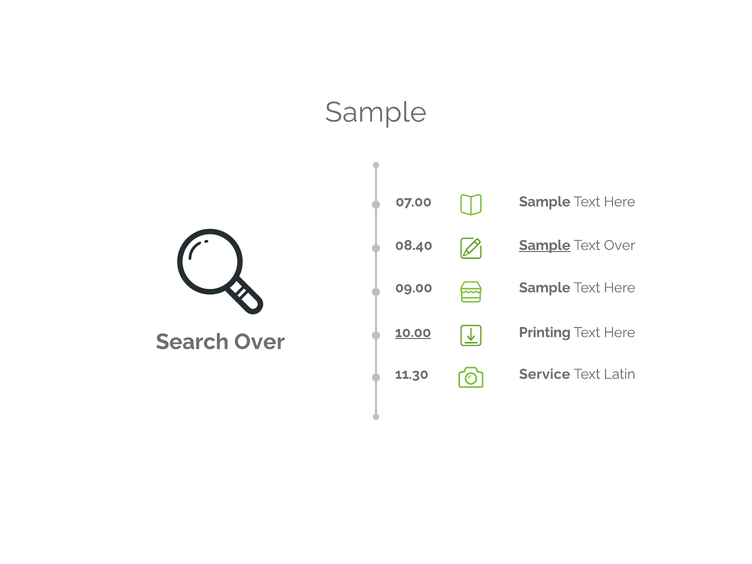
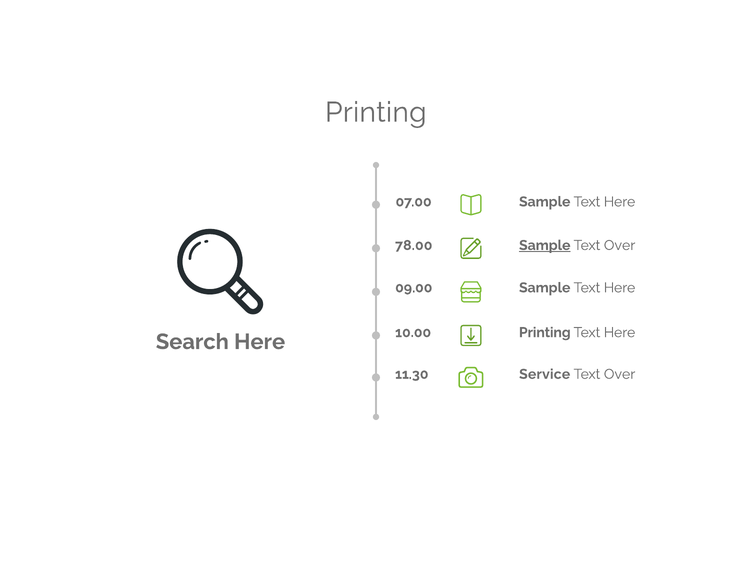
Sample at (376, 112): Sample -> Printing
08.40: 08.40 -> 78.00
10.00 underline: present -> none
Search Over: Over -> Here
Latin at (620, 374): Latin -> Over
